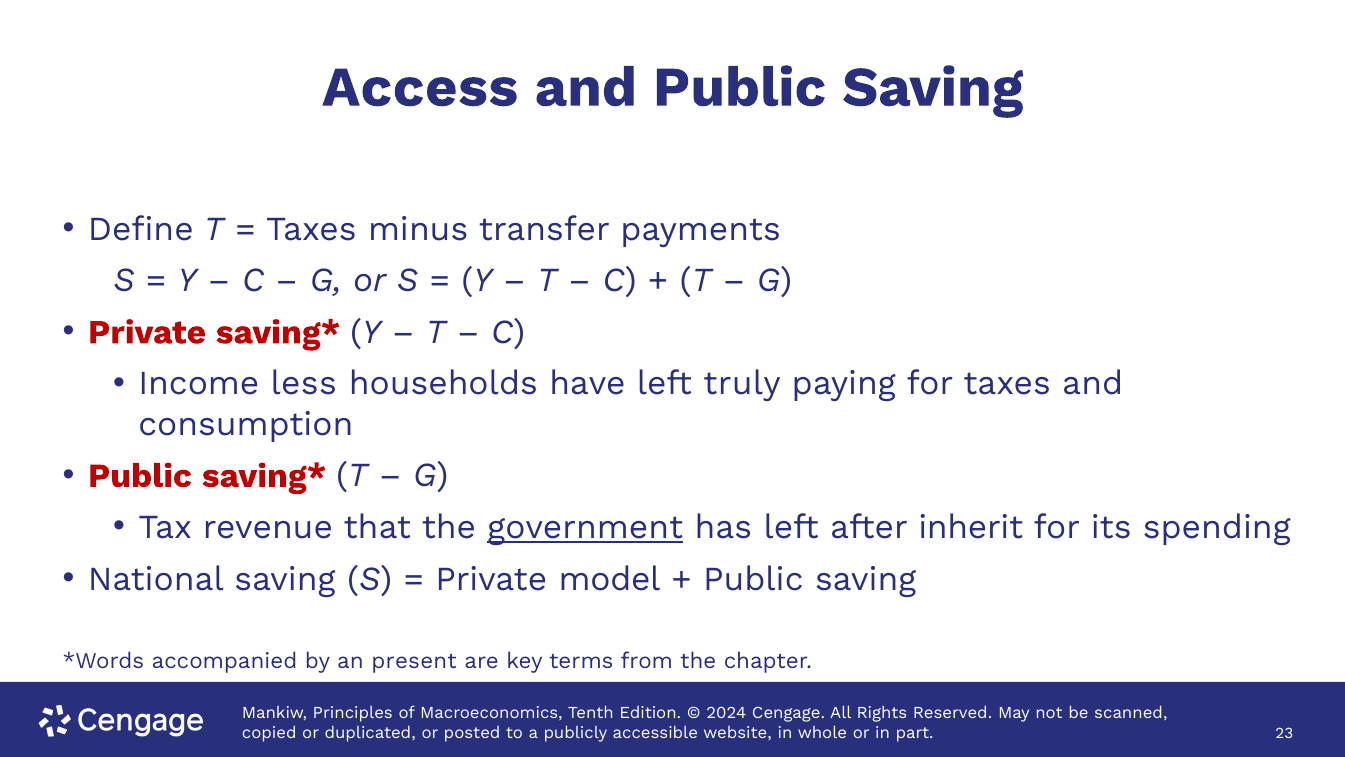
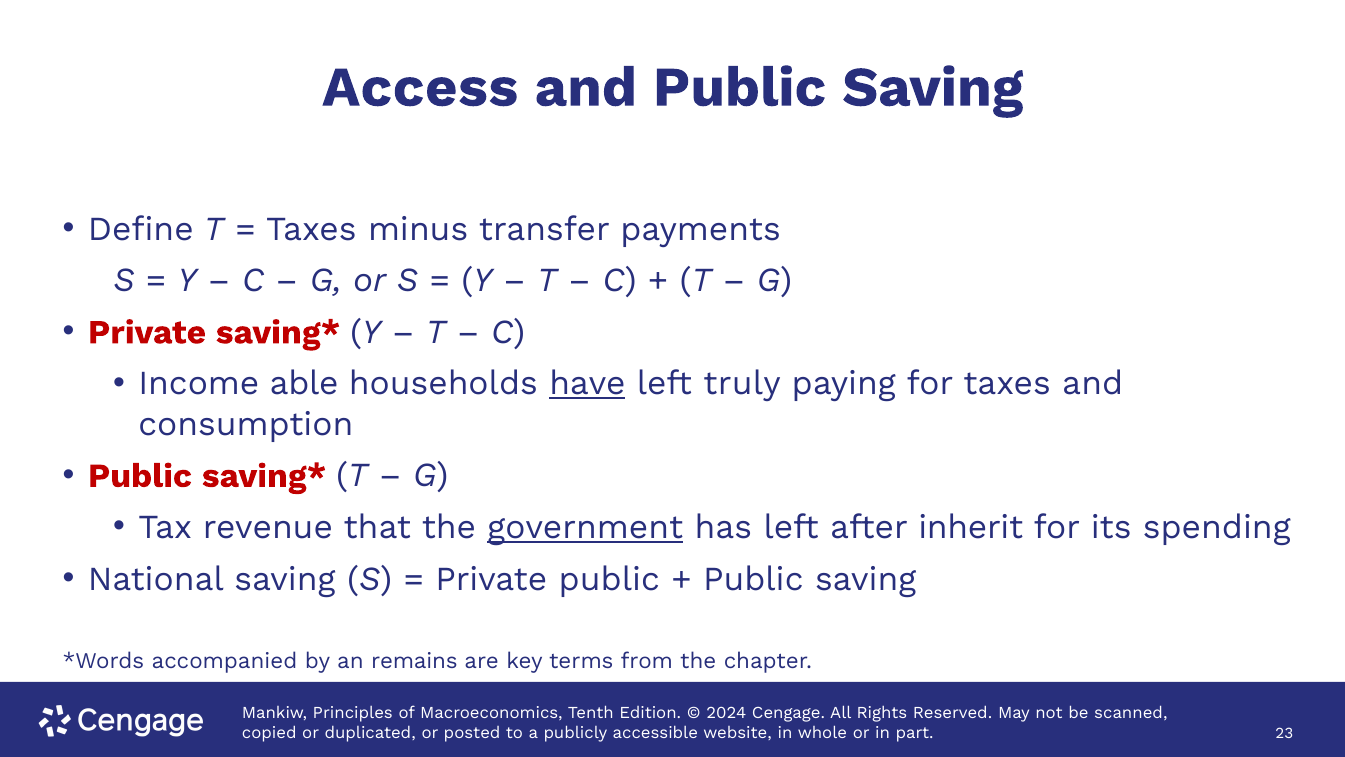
less: less -> able
have underline: none -> present
Private model: model -> public
present: present -> remains
